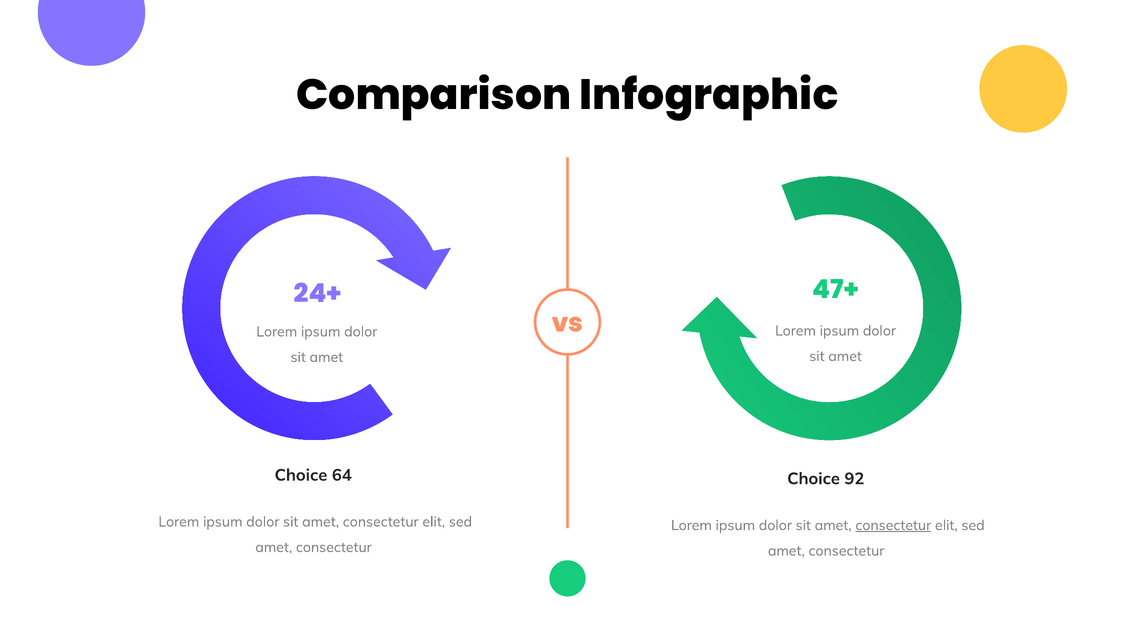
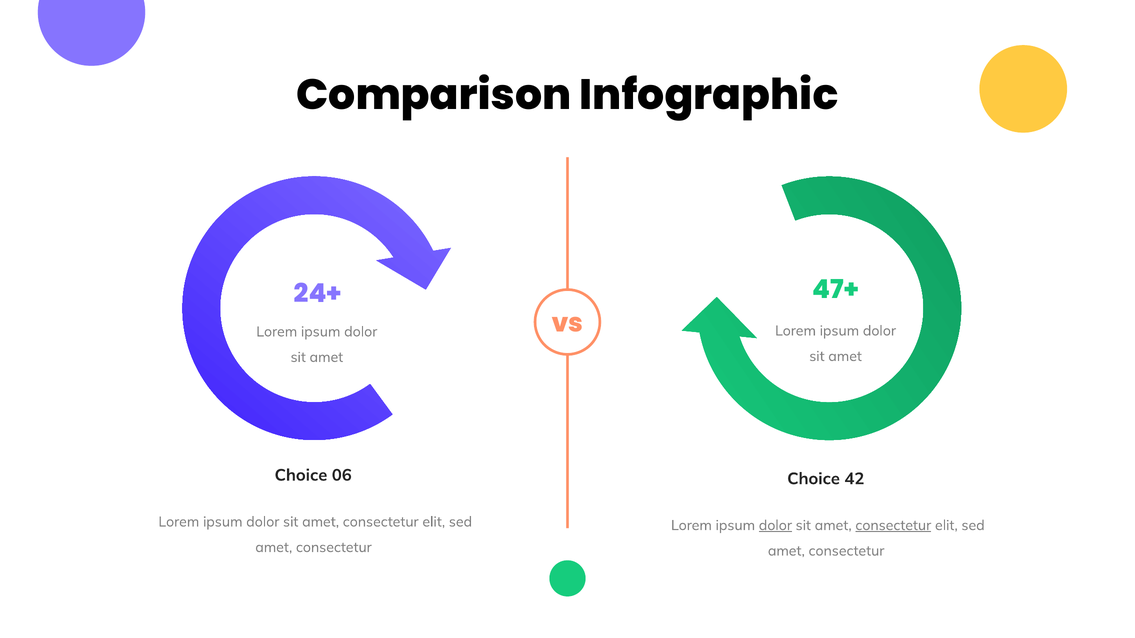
64: 64 -> 06
92: 92 -> 42
dolor at (775, 526) underline: none -> present
